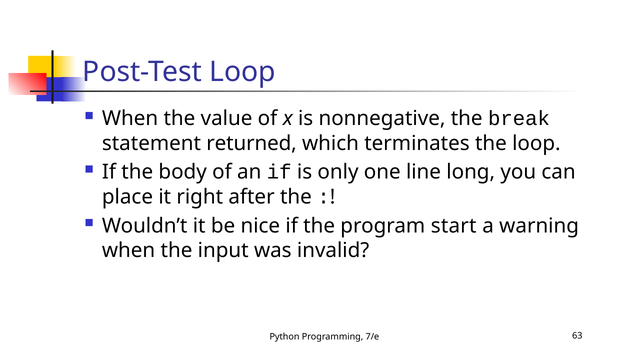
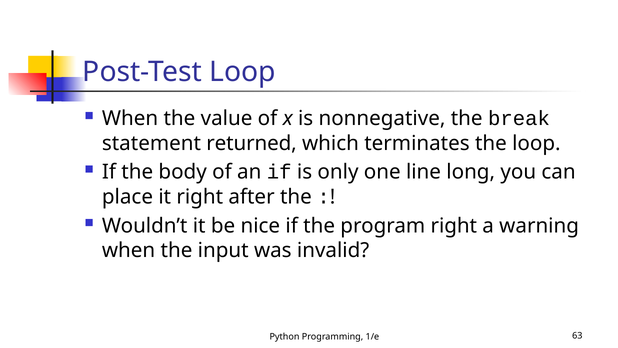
program start: start -> right
7/e: 7/e -> 1/e
